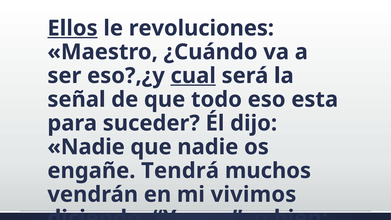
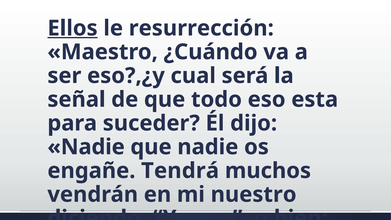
revoluciones: revoluciones -> resurrección
cual underline: present -> none
vivimos: vivimos -> nuestro
